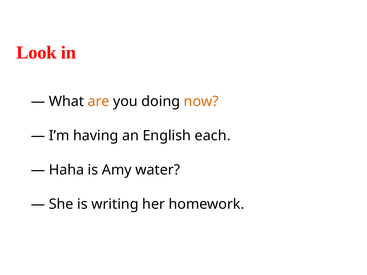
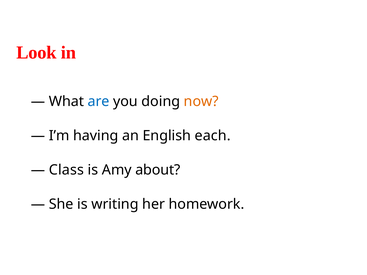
are colour: orange -> blue
Haha: Haha -> Class
water: water -> about
